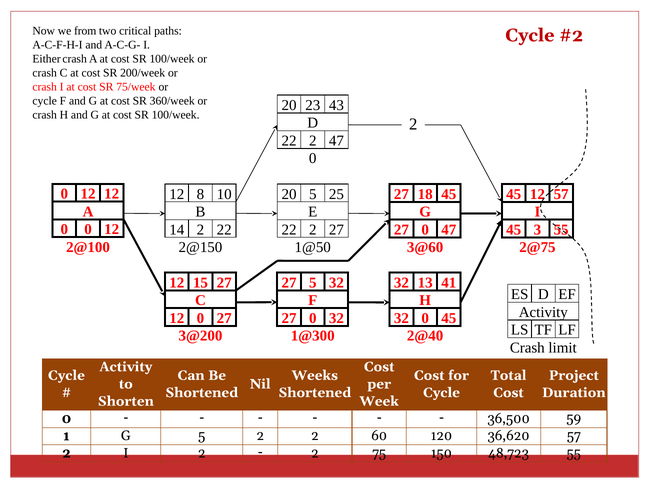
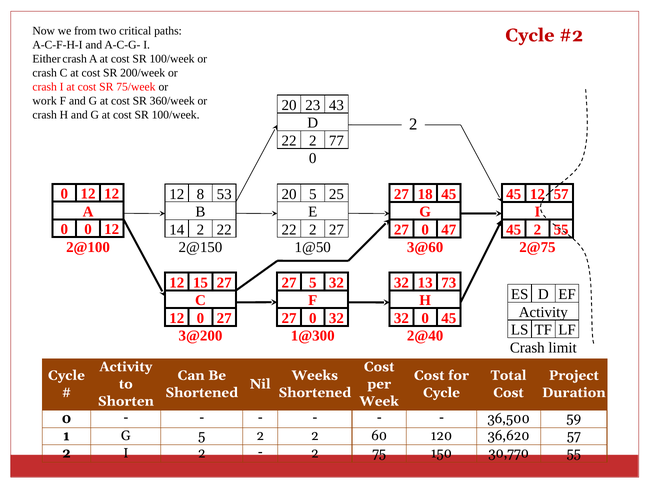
cycle at (45, 101): cycle -> work
2 47: 47 -> 77
10: 10 -> 53
45 3: 3 -> 2
41: 41 -> 73
48,723: 48,723 -> 30,770
